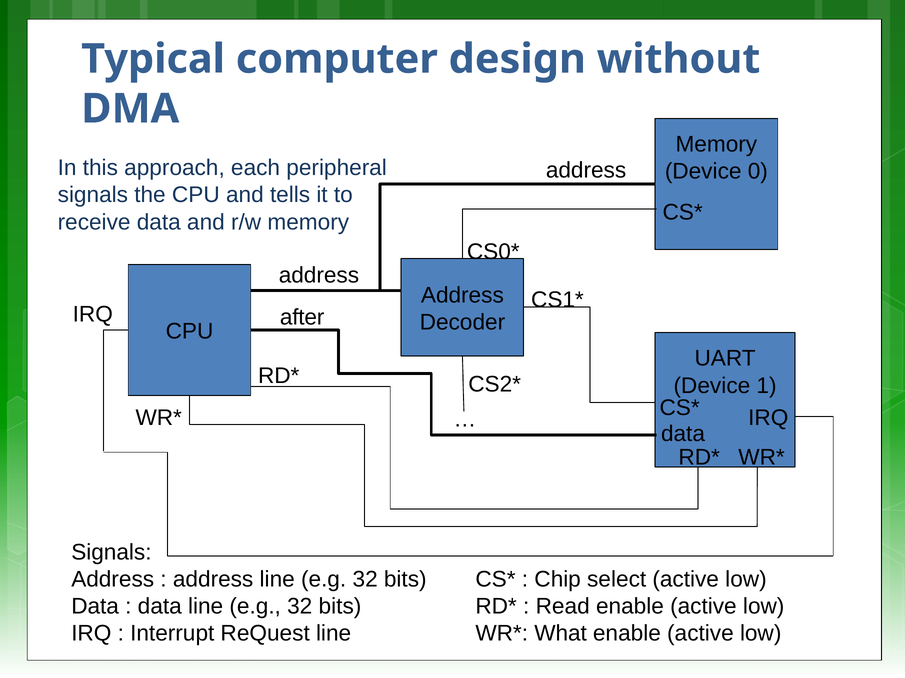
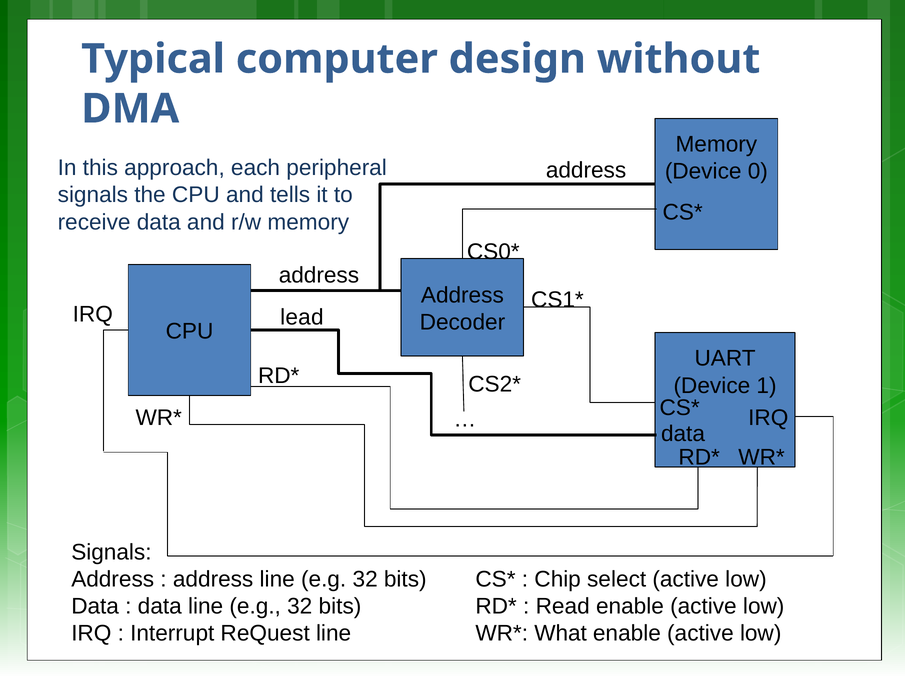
after: after -> lead
